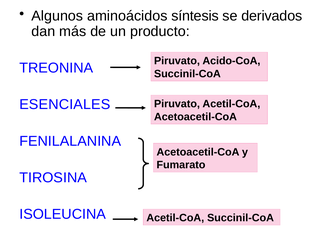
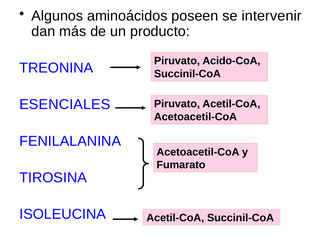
síntesis: síntesis -> poseen
derivados: derivados -> intervenir
